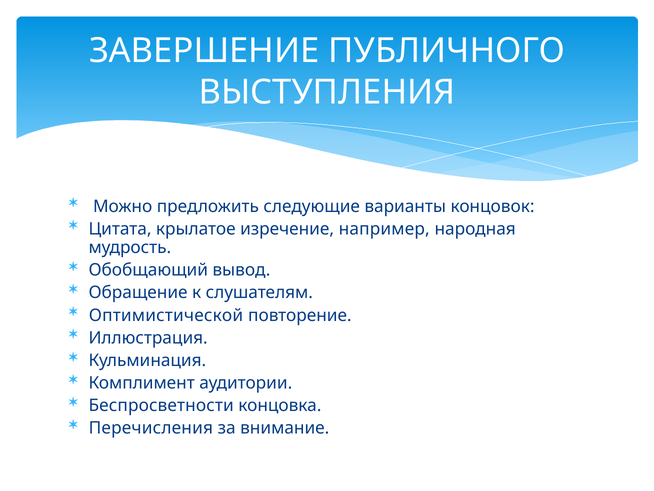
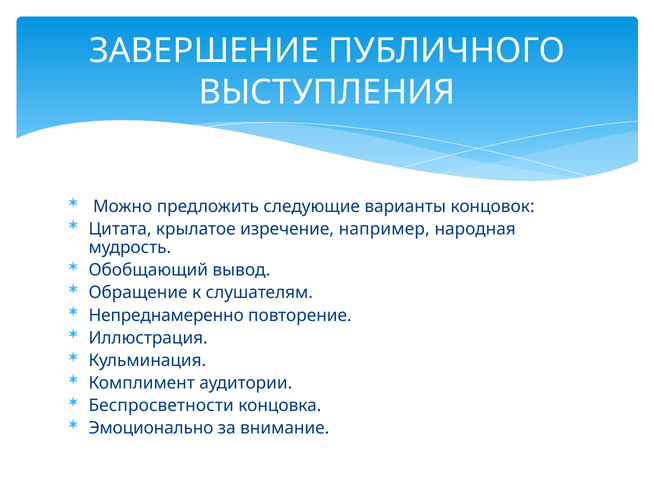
Оптимистической: Оптимистической -> Непреднамеренно
Перечисления: Перечисления -> Эмоционально
